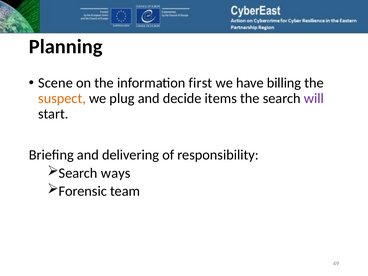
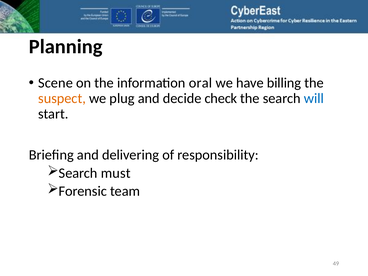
first: first -> oral
items: items -> check
will colour: purple -> blue
ways: ways -> must
